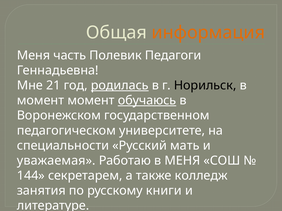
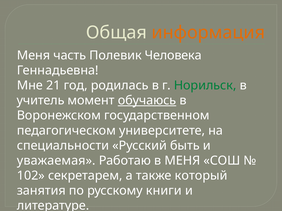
Педагоги: Педагоги -> Человека
родилась underline: present -> none
Норильск colour: black -> green
момент at (41, 101): момент -> учитель
мать: мать -> быть
144: 144 -> 102
колледж: колледж -> который
